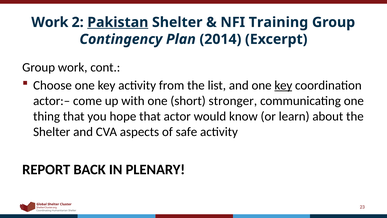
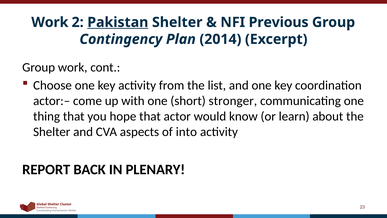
Training: Training -> Previous
key at (283, 85) underline: present -> none
safe: safe -> into
